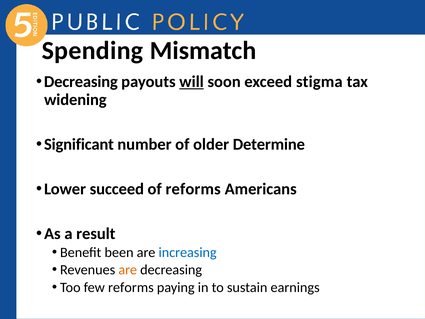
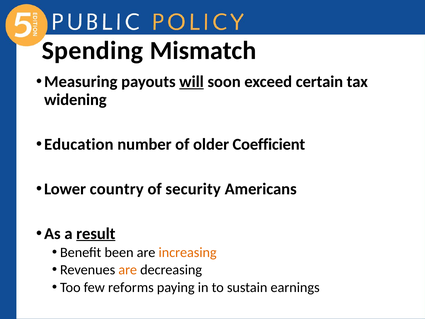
Decreasing at (81, 82): Decreasing -> Measuring
stigma: stigma -> certain
Significant: Significant -> Education
Determine: Determine -> Coefficient
succeed: succeed -> country
of reforms: reforms -> security
result underline: none -> present
increasing colour: blue -> orange
